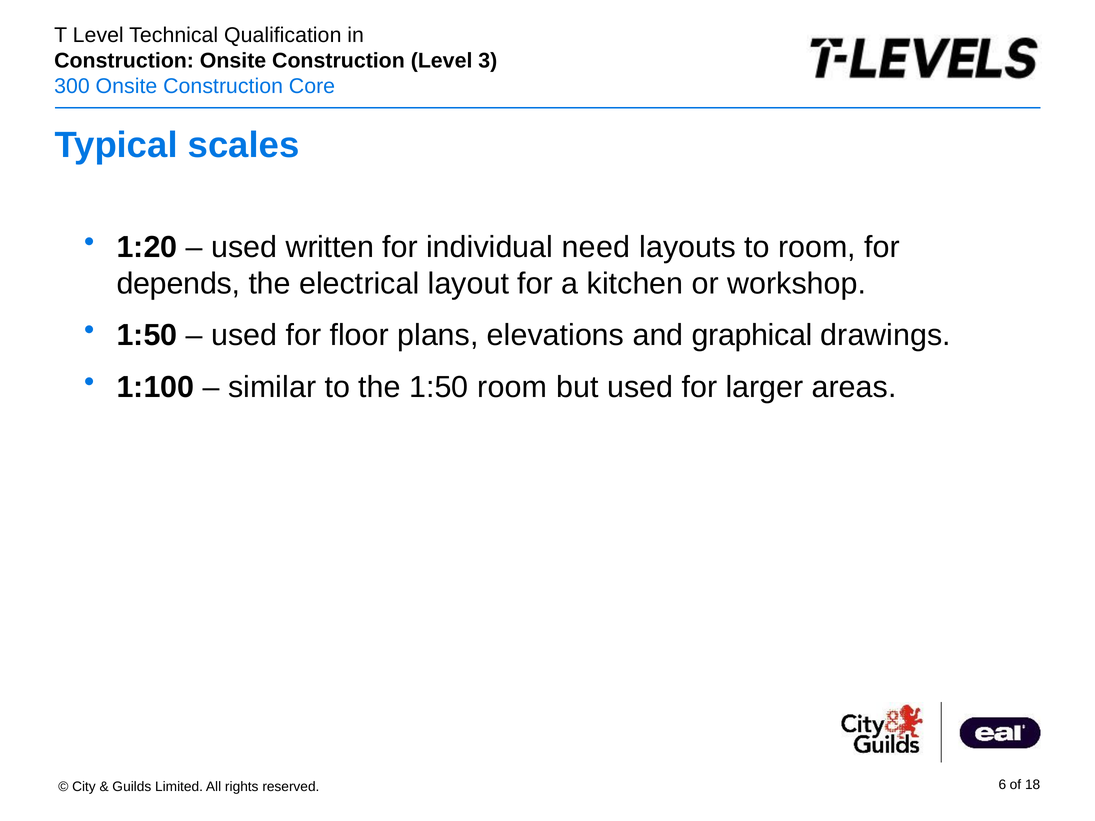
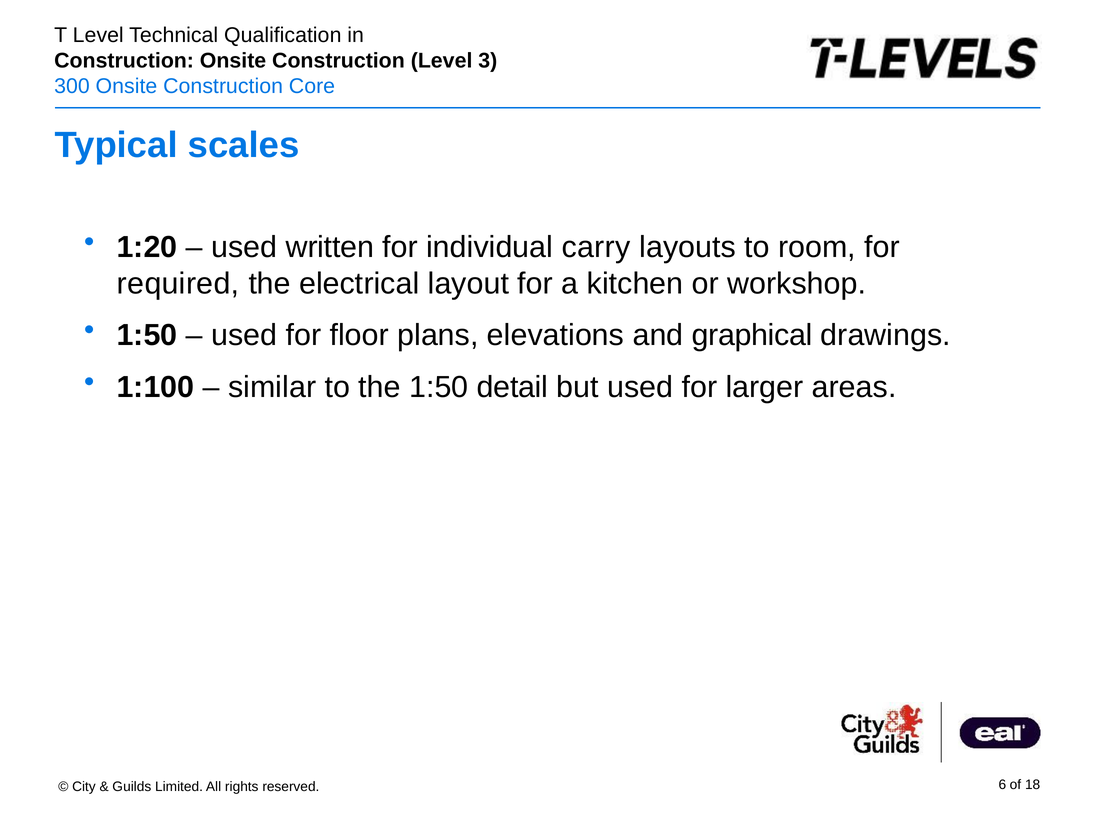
need: need -> carry
depends: depends -> required
1:50 room: room -> detail
